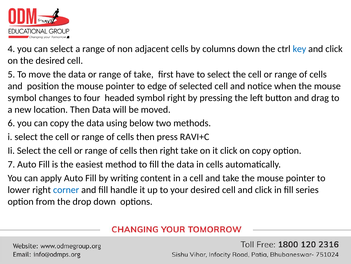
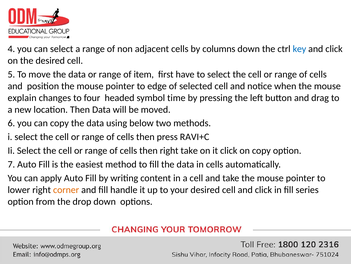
of take: take -> item
symbol at (22, 98): symbol -> explain
symbol right: right -> time
corner colour: blue -> orange
